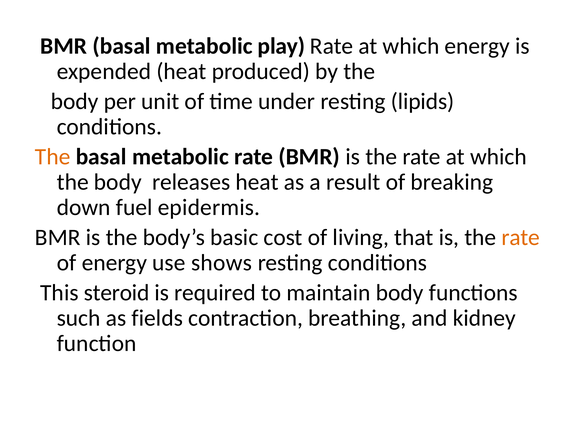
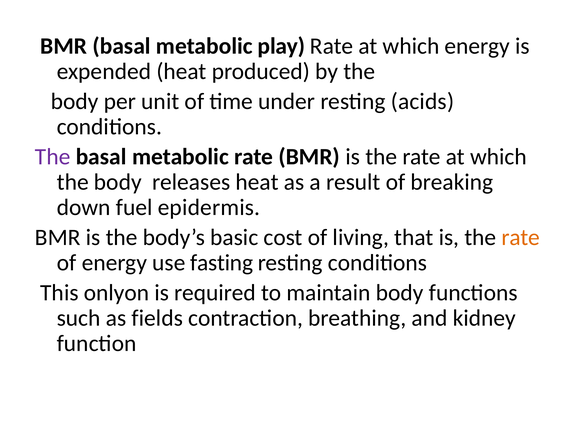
lipids: lipids -> acids
The at (53, 157) colour: orange -> purple
shows: shows -> fasting
steroid: steroid -> onlyon
